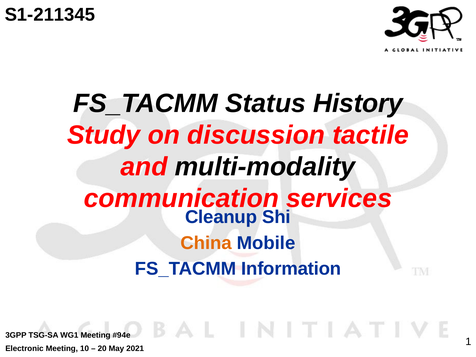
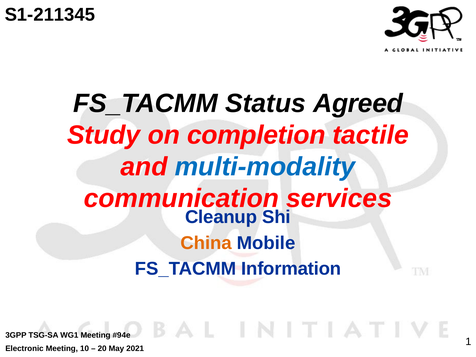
History: History -> Agreed
discussion: discussion -> completion
multi-modality colour: black -> blue
